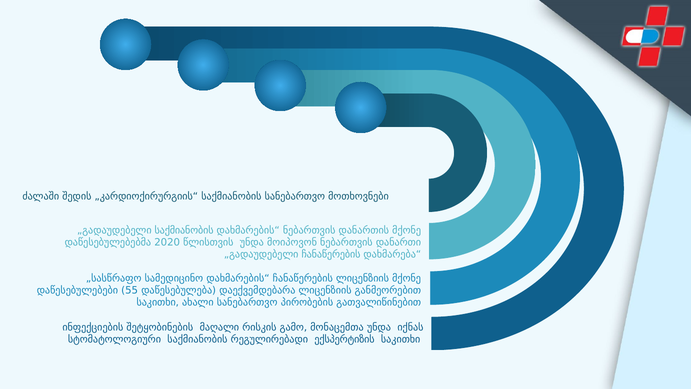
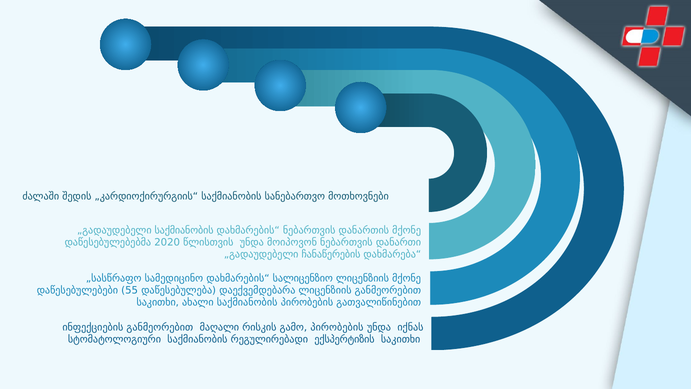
დახმარების“ ჩანაწერების: ჩანაწერების -> სალიცენზიო
ახალი სანებართვო: სანებართვო -> საქმიანობის
ინფექციების შეტყობინების: შეტყობინების -> განმეორებით
გამო მონაცემთა: მონაცემთა -> პირობების
